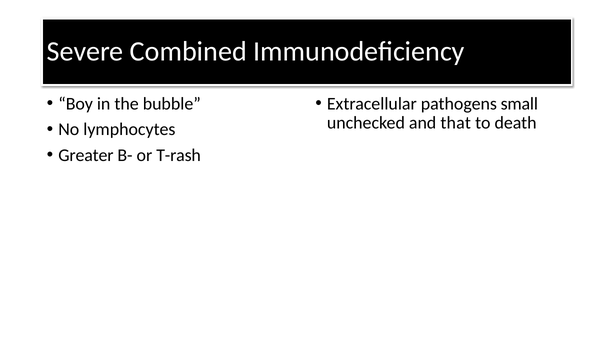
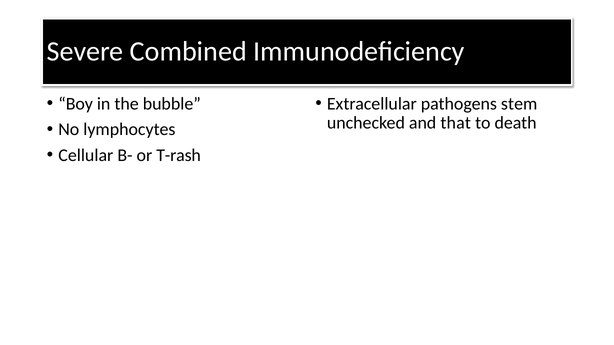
small: small -> stem
Greater: Greater -> Cellular
